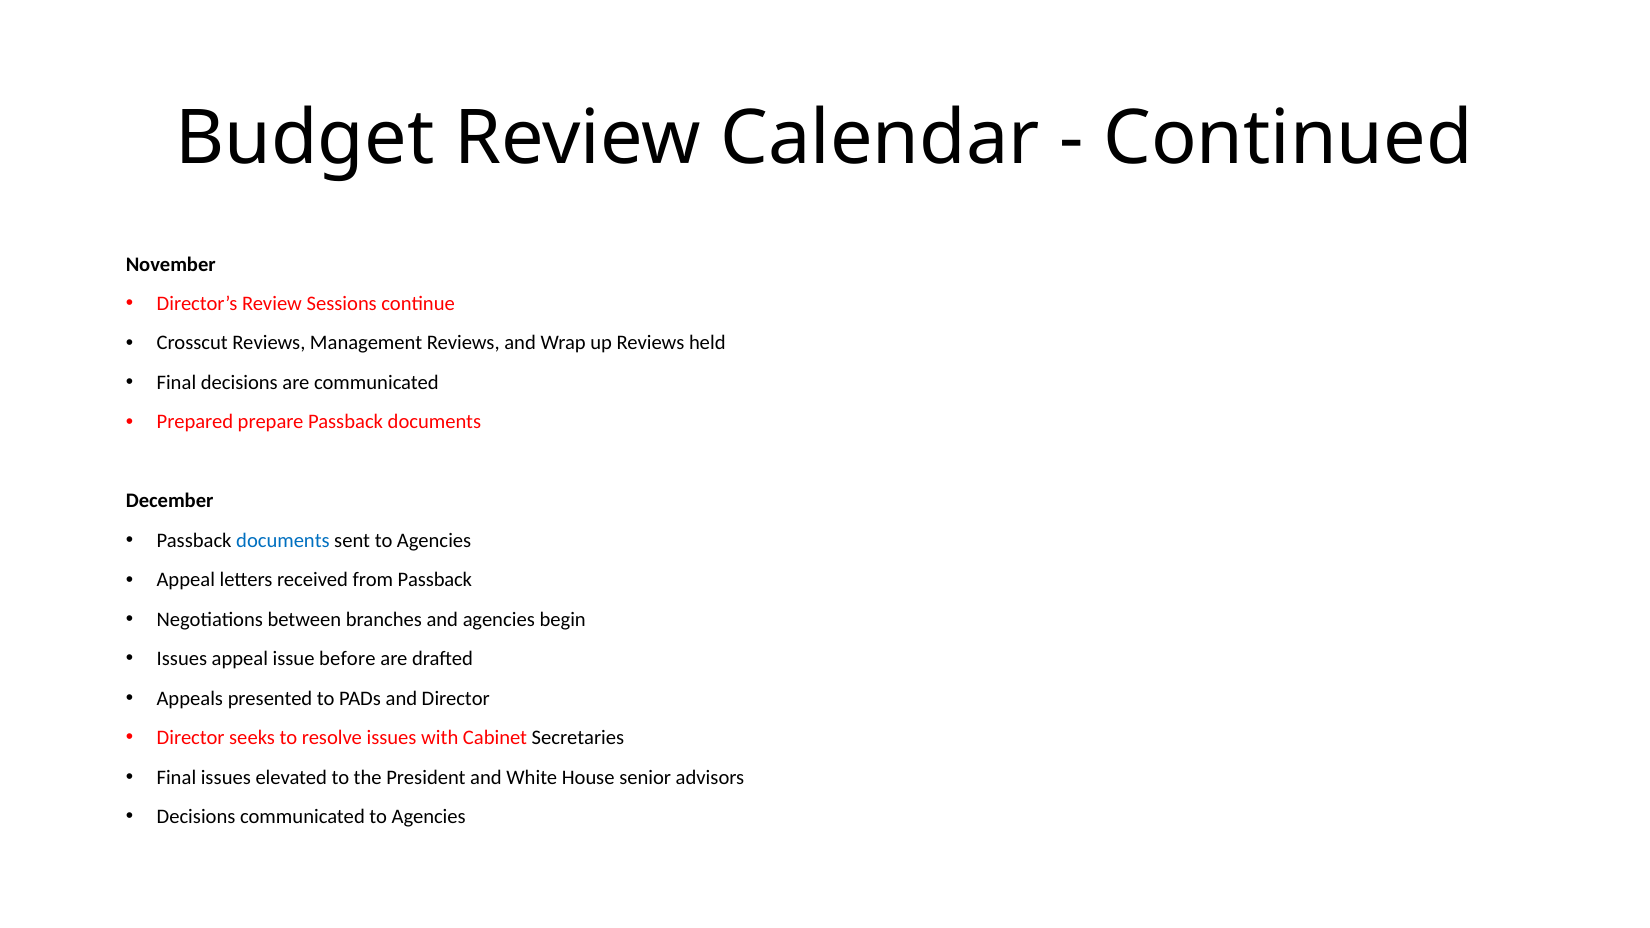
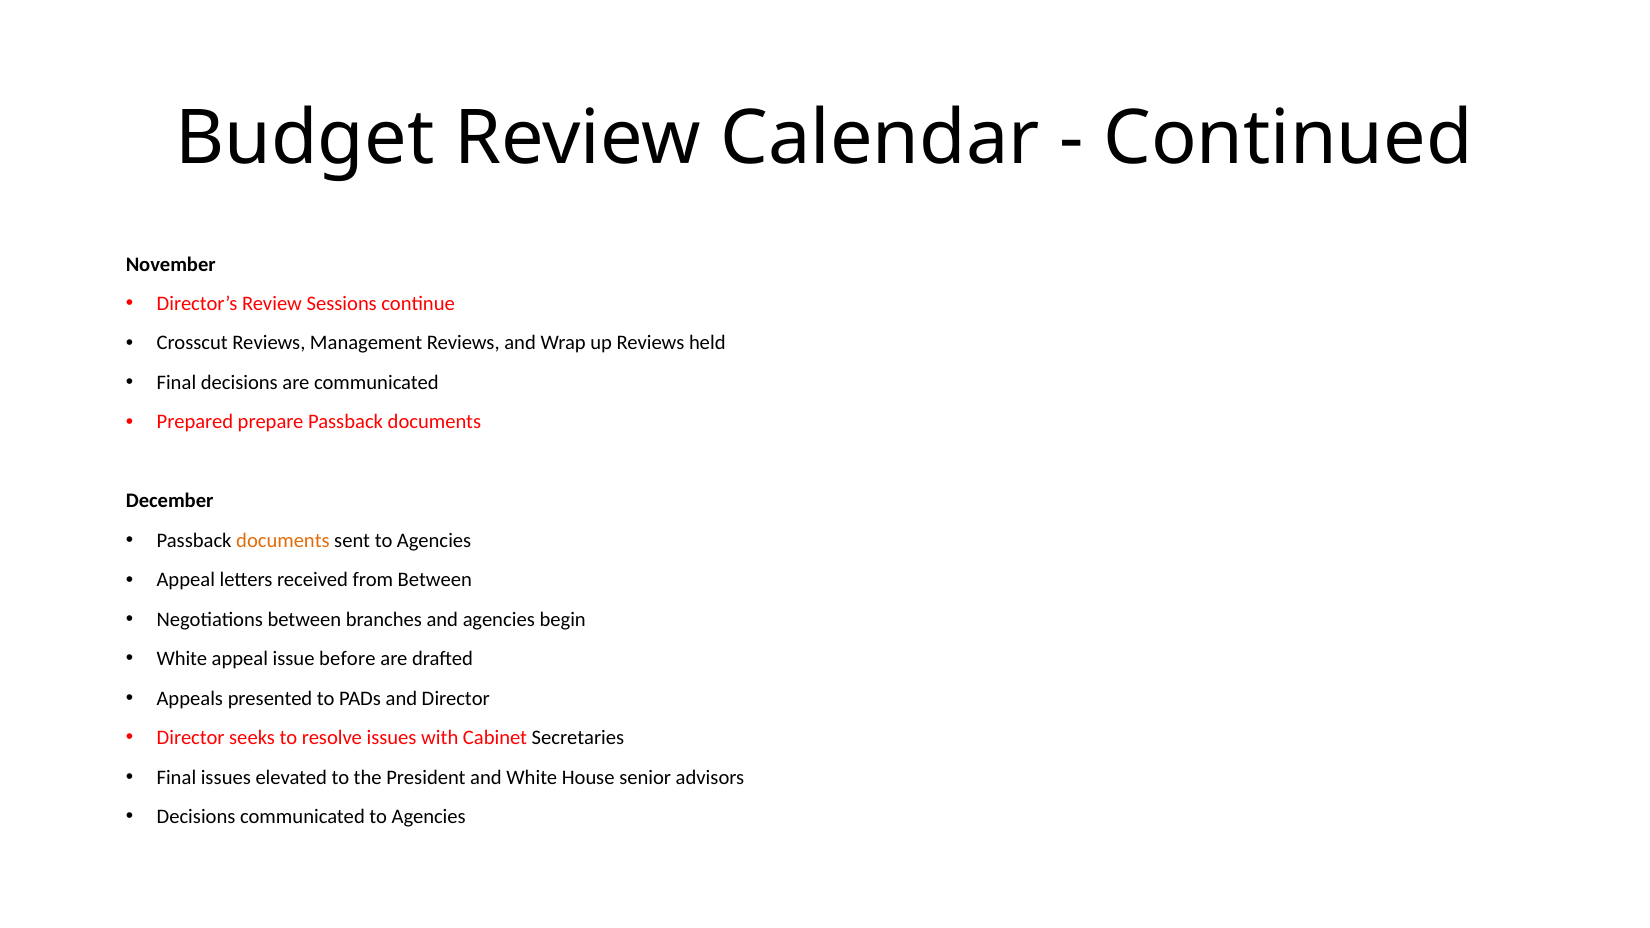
documents at (283, 541) colour: blue -> orange
from Passback: Passback -> Between
Issues at (182, 659): Issues -> White
